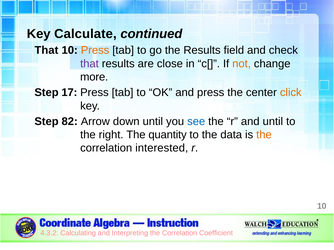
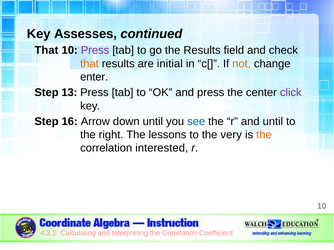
Calculate: Calculate -> Assesses
Press at (95, 50) colour: orange -> purple
that at (89, 64) colour: purple -> orange
close: close -> initial
more: more -> enter
17: 17 -> 13
click colour: orange -> purple
82: 82 -> 16
quantity: quantity -> lessons
data: data -> very
